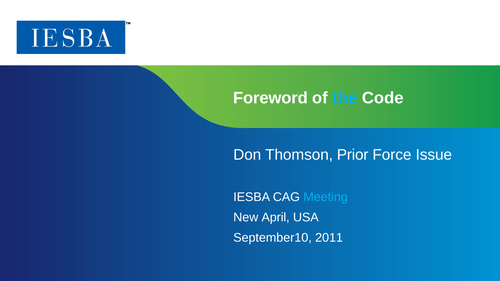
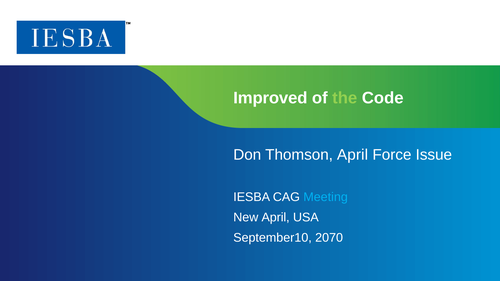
Foreword: Foreword -> Improved
the colour: light blue -> light green
Thomson Prior: Prior -> April
2011: 2011 -> 2070
